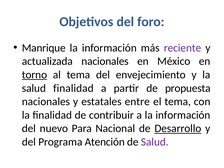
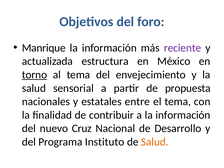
actualizada nacionales: nacionales -> estructura
salud finalidad: finalidad -> sensorial
Para: Para -> Cruz
Desarrollo underline: present -> none
Atención: Atención -> Instituto
Salud at (155, 142) colour: purple -> orange
